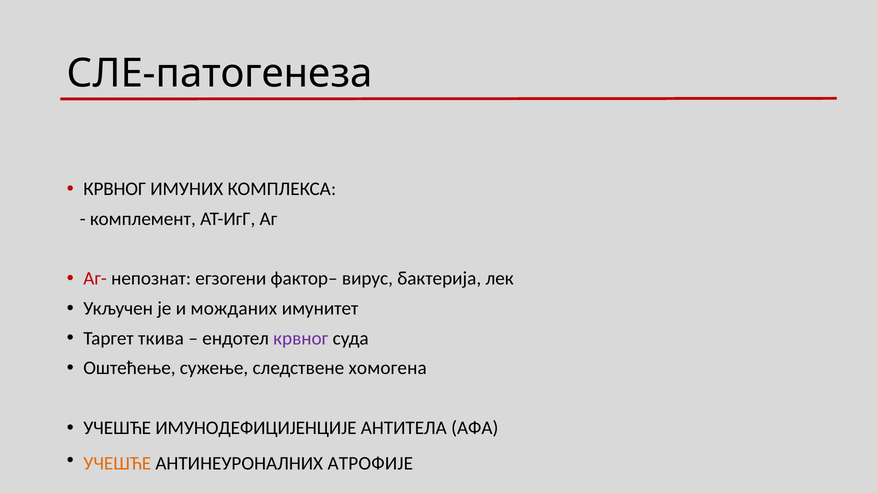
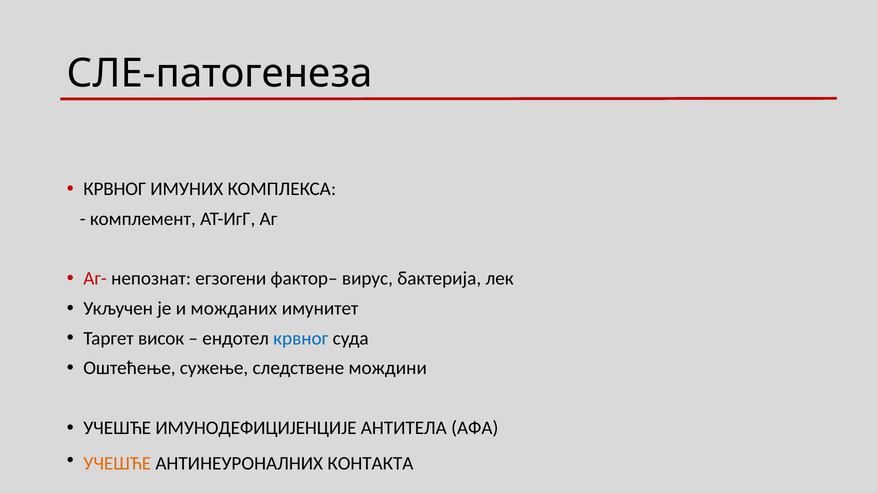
ткива: ткива -> висок
крвног at (301, 339) colour: purple -> blue
хомогена: хомогена -> мождини
АТРОФИЈЕ: АТРОФИЈЕ -> КОНТАКТА
